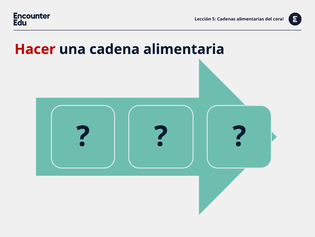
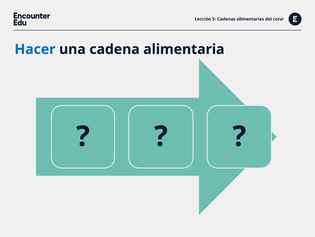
Hacer colour: red -> blue
